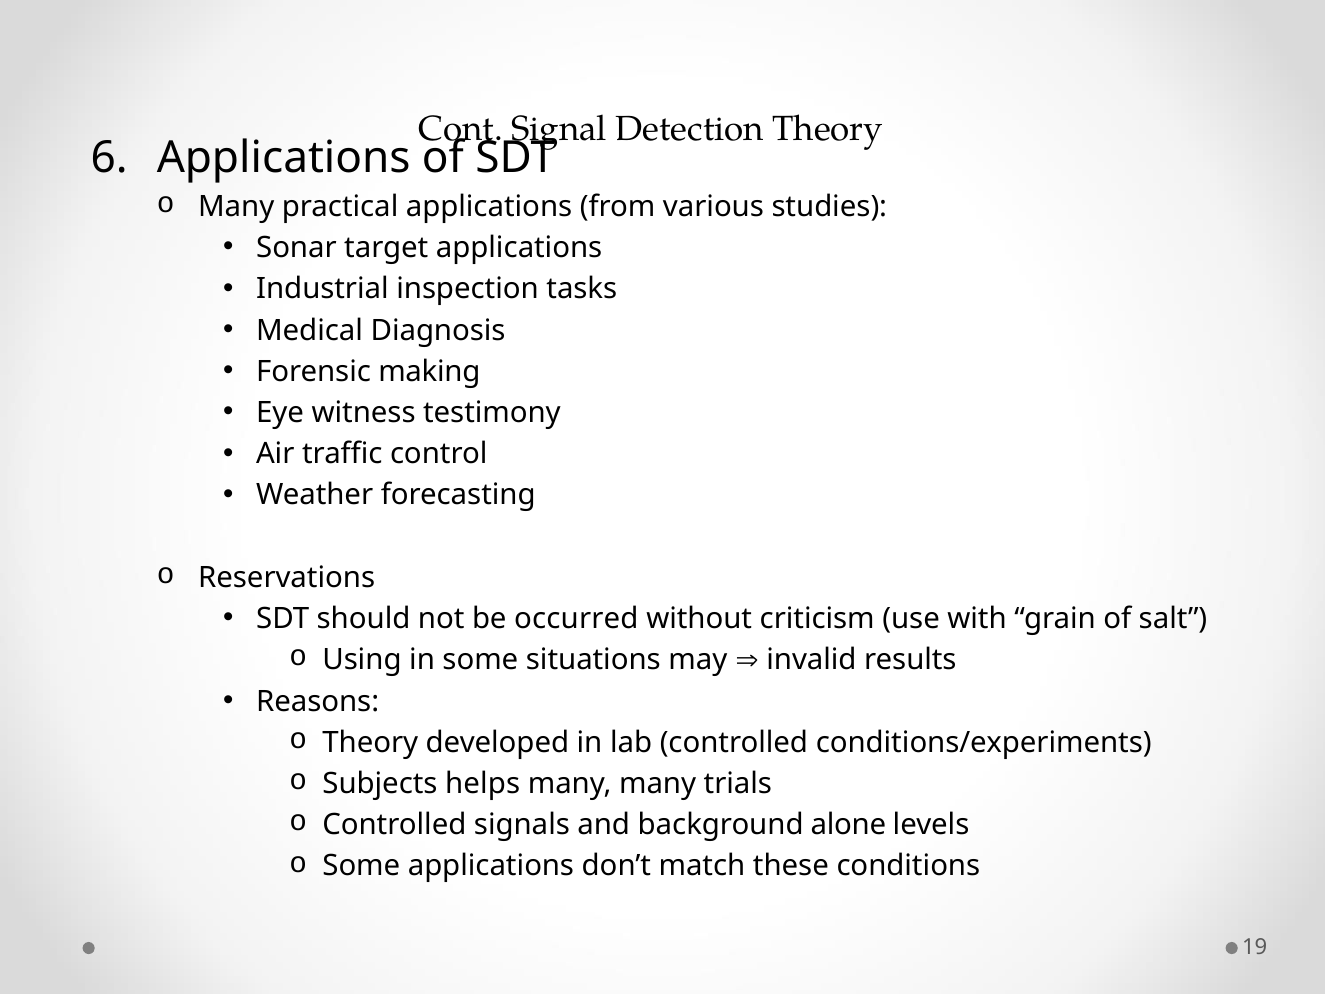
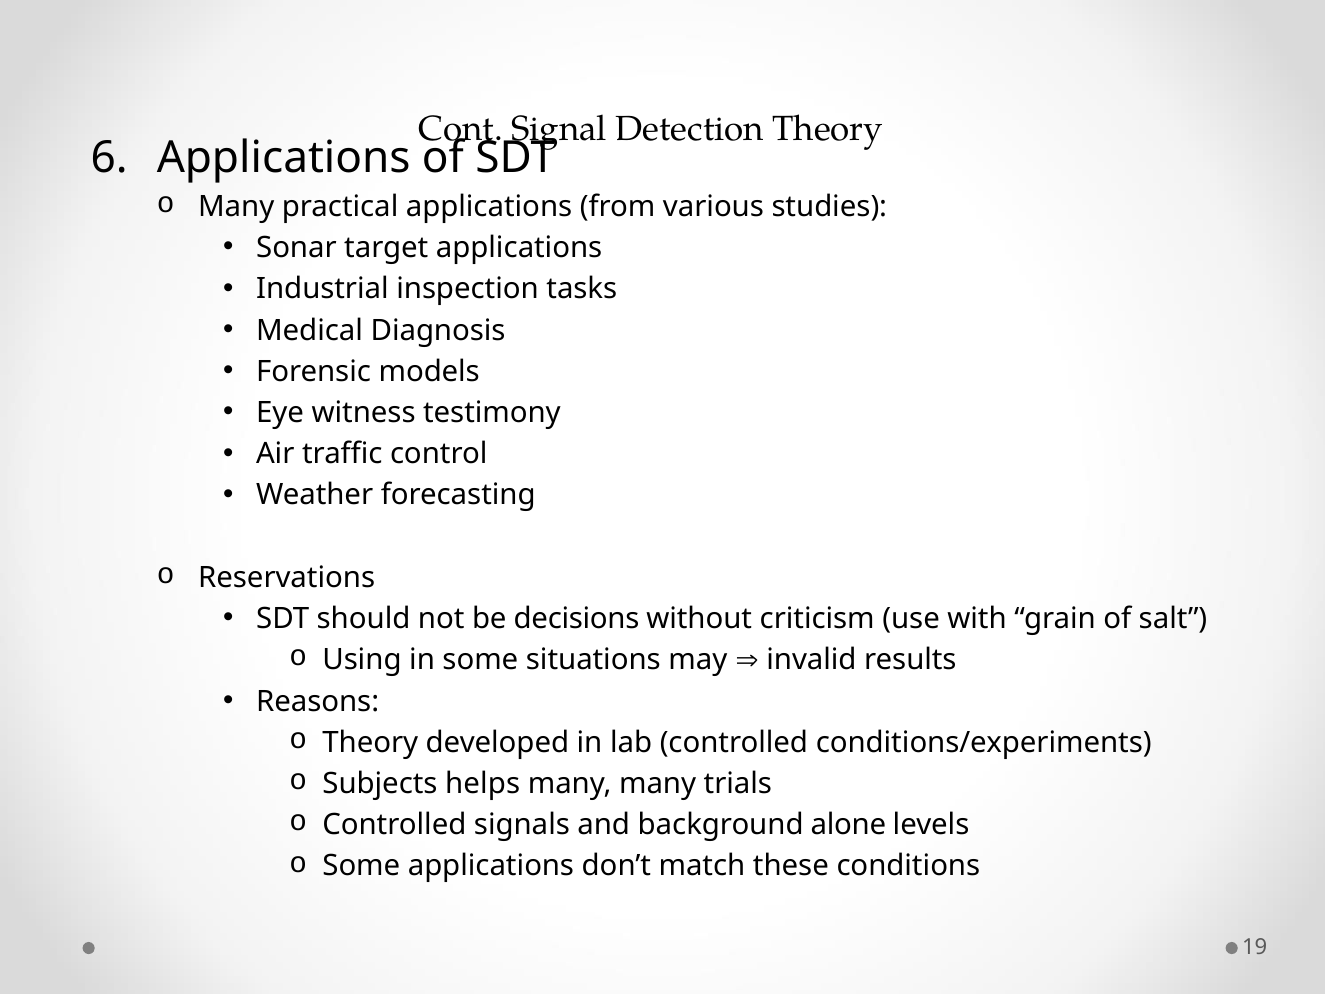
making: making -> models
occurred: occurred -> decisions
